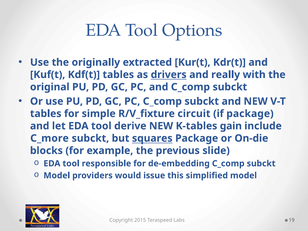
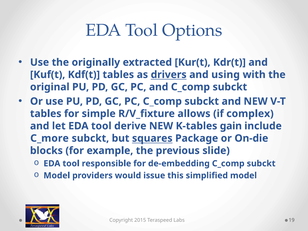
really: really -> using
circuit: circuit -> allows
if package: package -> complex
